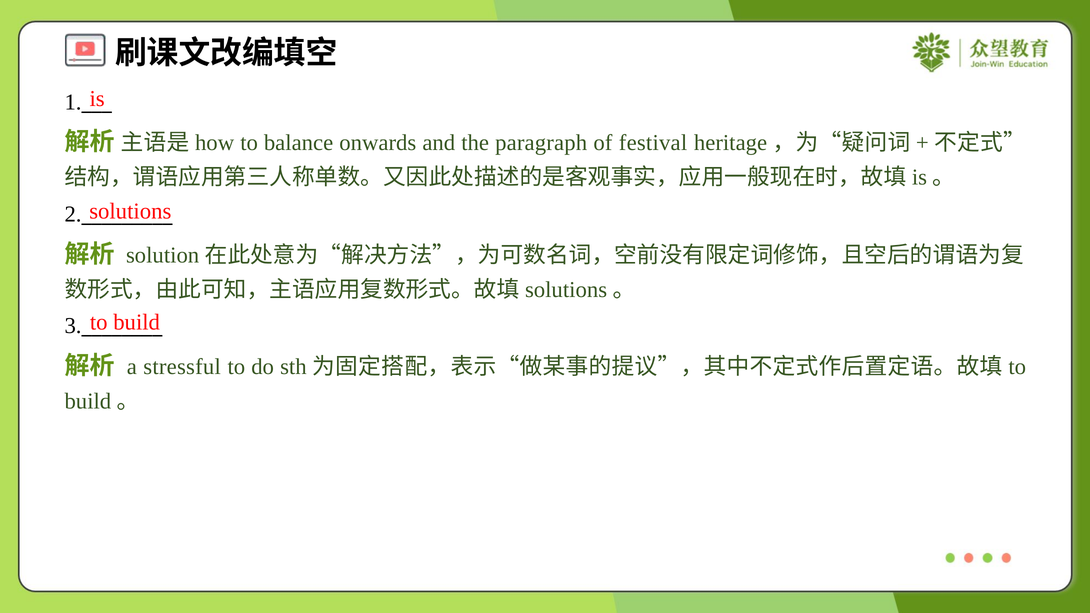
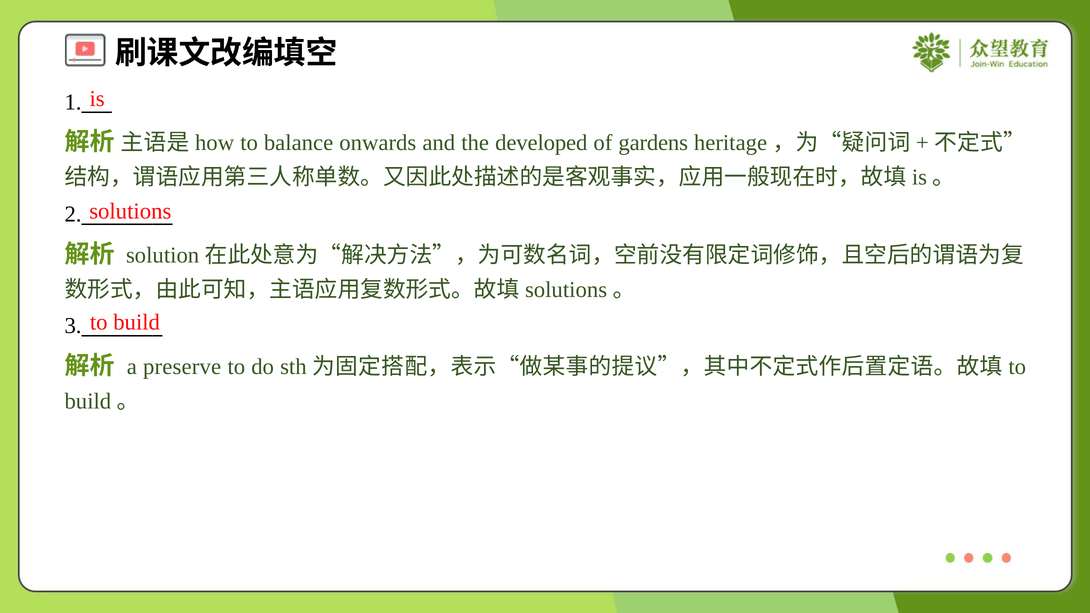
paragraph: paragraph -> developed
festival: festival -> gardens
stressful: stressful -> preserve
